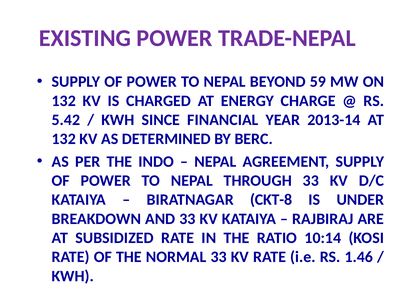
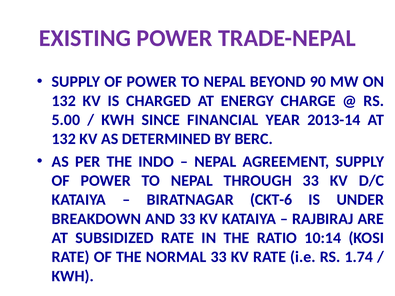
59: 59 -> 90
5.42: 5.42 -> 5.00
CKT-8: CKT-8 -> CKT-6
1.46: 1.46 -> 1.74
